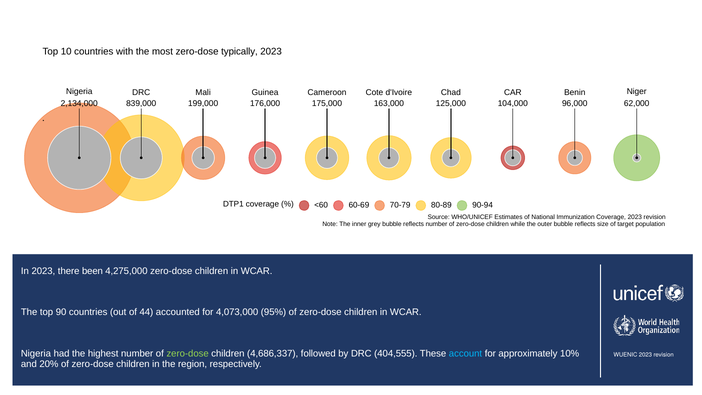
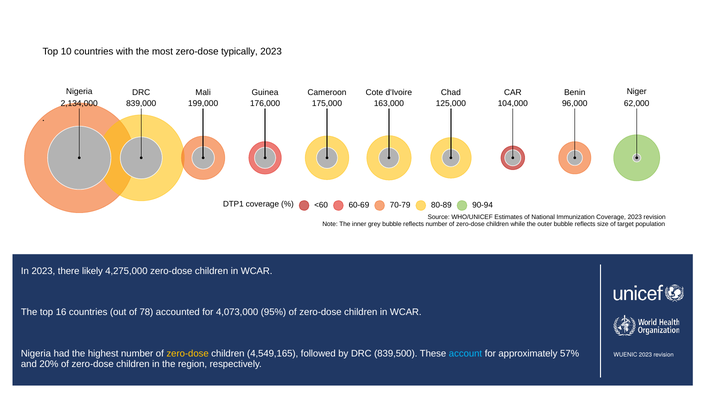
been: been -> likely
90: 90 -> 16
44: 44 -> 78
zero-dose at (188, 353) colour: light green -> yellow
4,686,337: 4,686,337 -> 4,549,165
404,555: 404,555 -> 839,500
10%: 10% -> 57%
